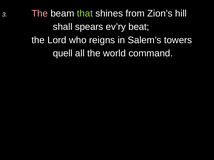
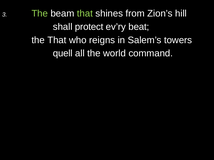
The at (40, 14) colour: pink -> light green
spears: spears -> protect
the Lord: Lord -> That
